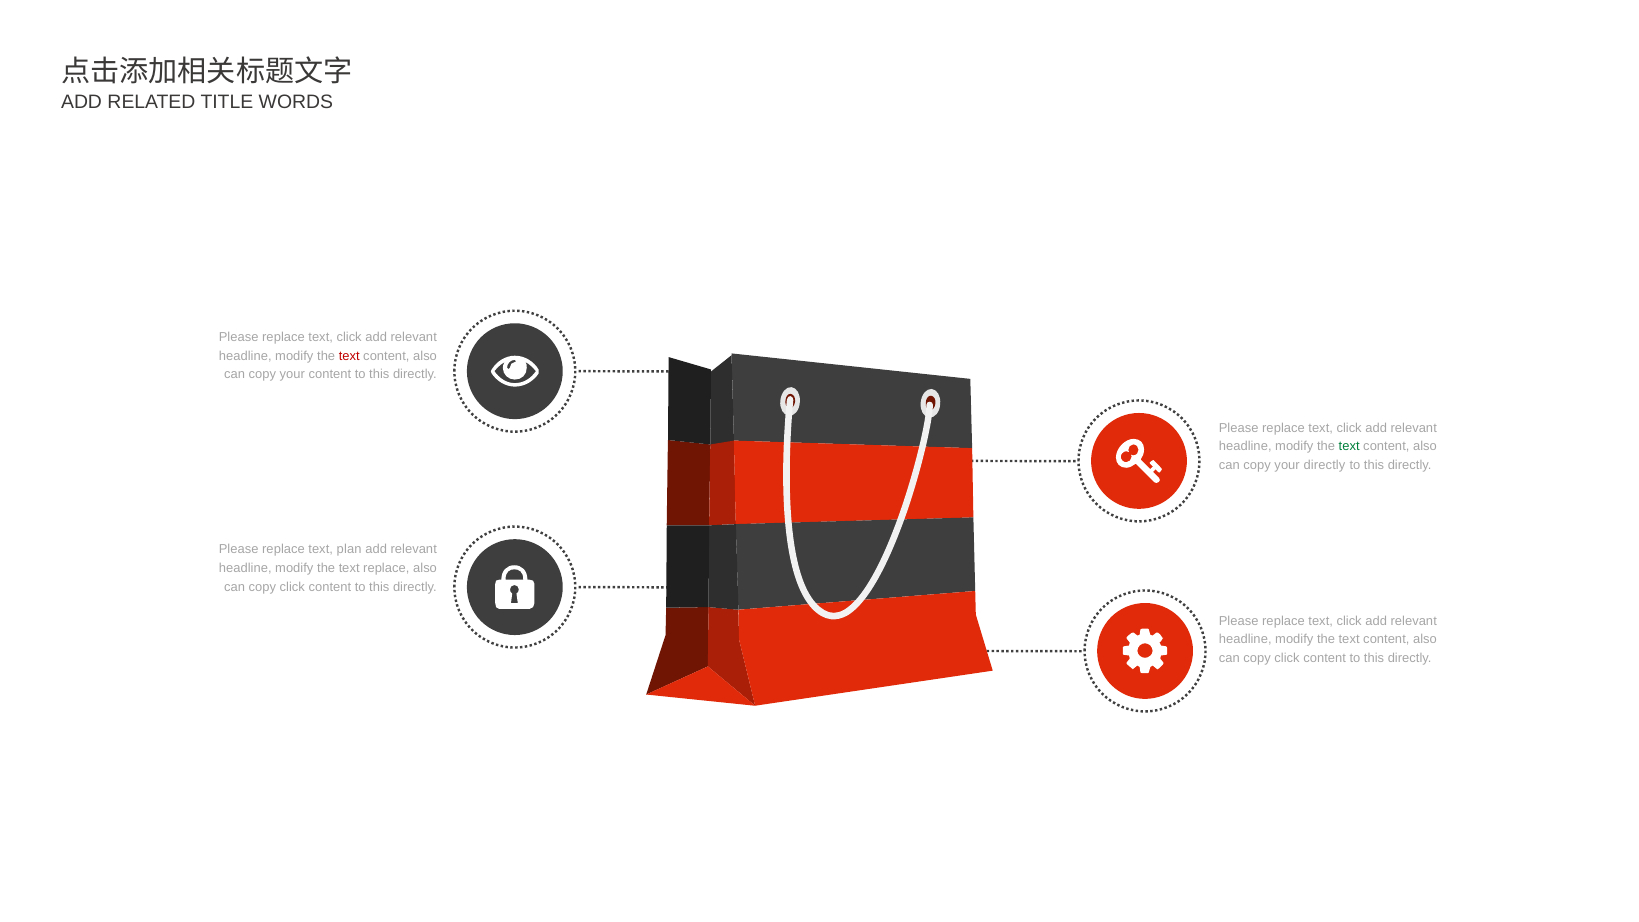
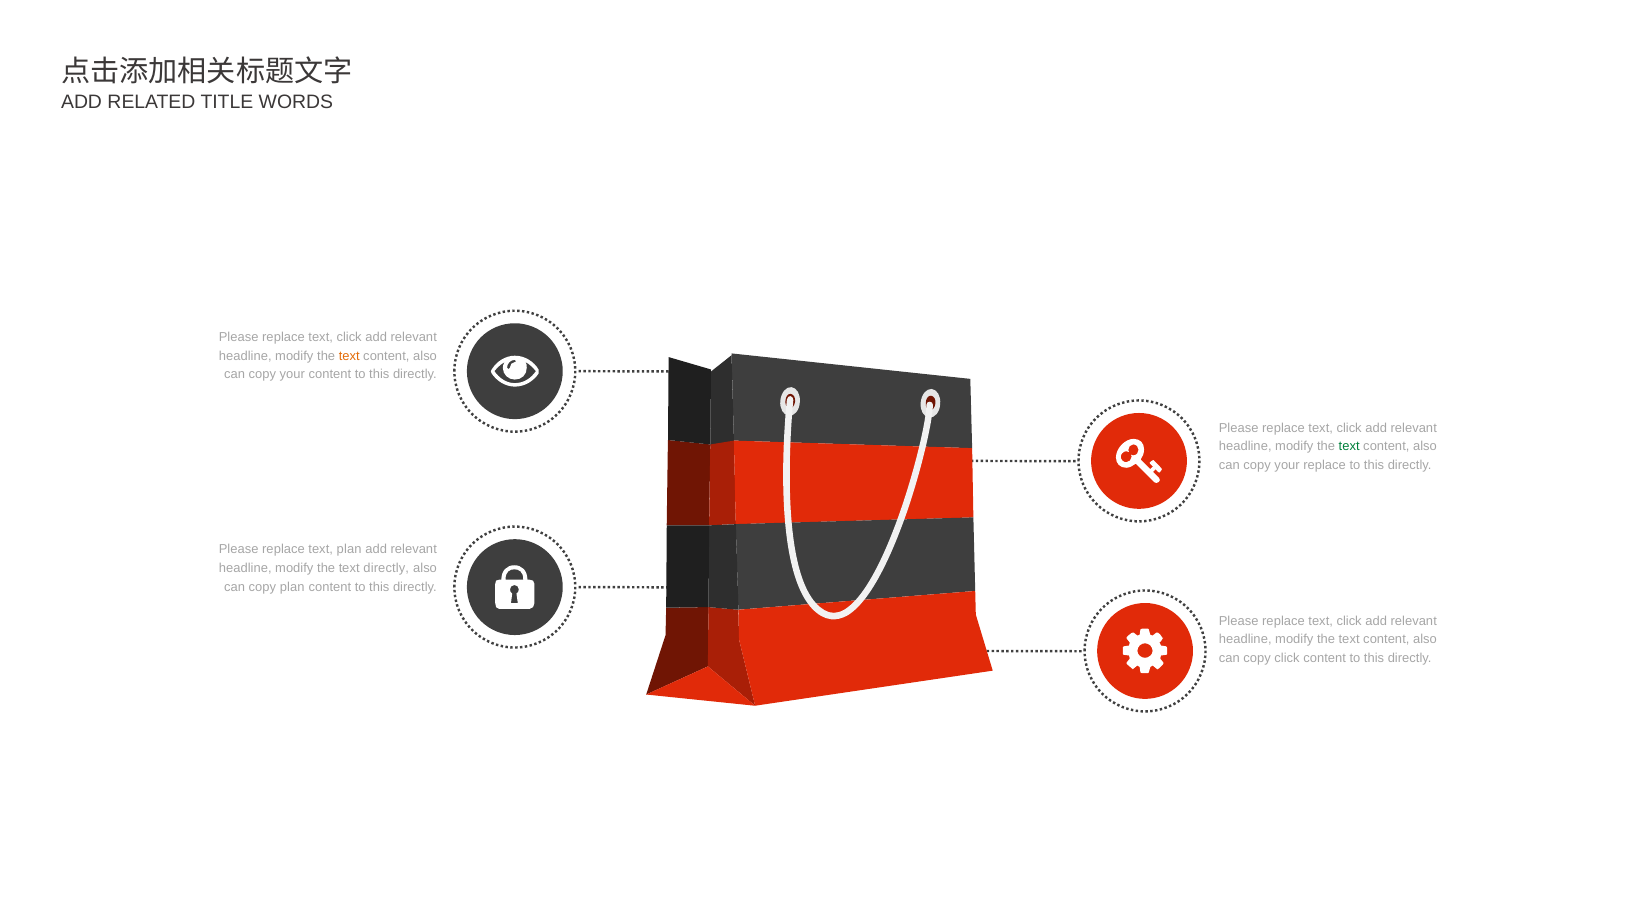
text at (349, 356) colour: red -> orange
your directly: directly -> replace
text replace: replace -> directly
click at (292, 587): click -> plan
